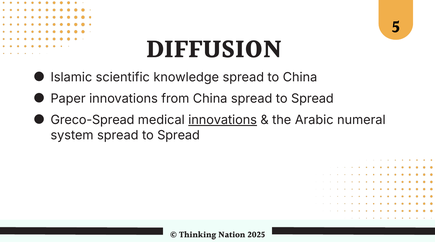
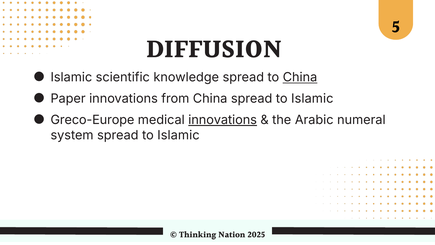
China at (300, 77) underline: none -> present
China spread to Spread: Spread -> Islamic
Greco-Spread: Greco-Spread -> Greco-Europe
system spread to Spread: Spread -> Islamic
